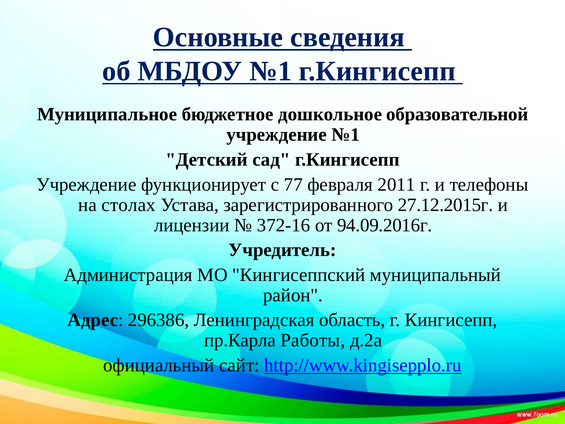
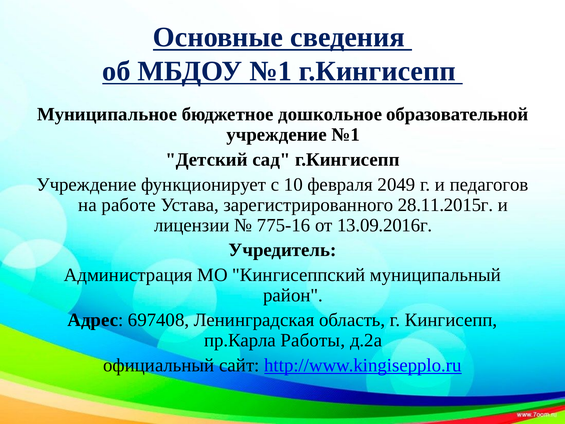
77: 77 -> 10
2011: 2011 -> 2049
телефоны: телефоны -> педагогов
столах: столах -> работе
27.12.2015г: 27.12.2015г -> 28.11.2015г
372-16: 372-16 -> 775-16
94.09.2016г: 94.09.2016г -> 13.09.2016г
296386: 296386 -> 697408
